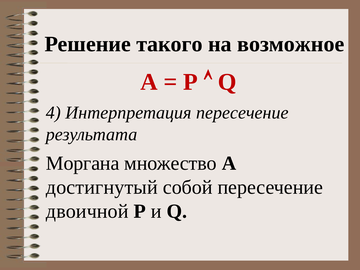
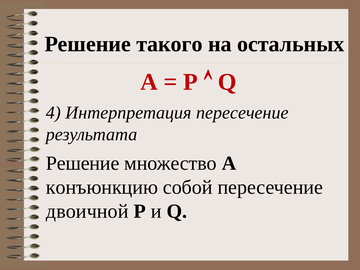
возможное: возможное -> остальных
Моргана at (83, 163): Моргана -> Решение
достигнутый: достигнутый -> конъюнкцию
